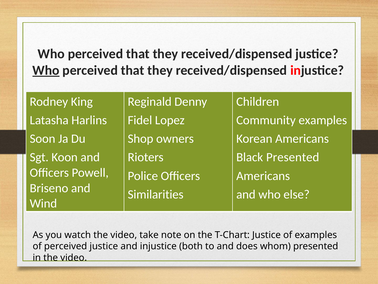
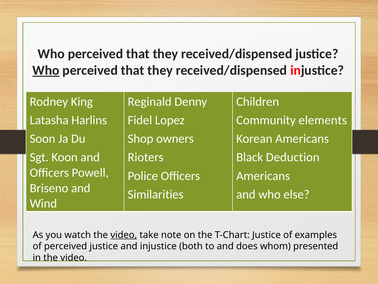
Community examples: examples -> elements
Black Presented: Presented -> Deduction
video at (124, 235) underline: none -> present
